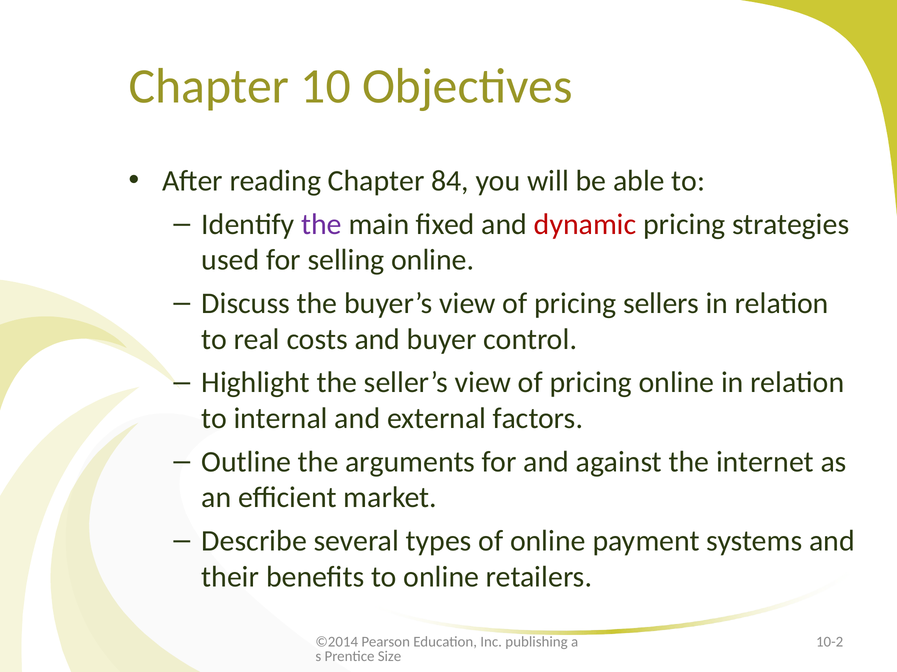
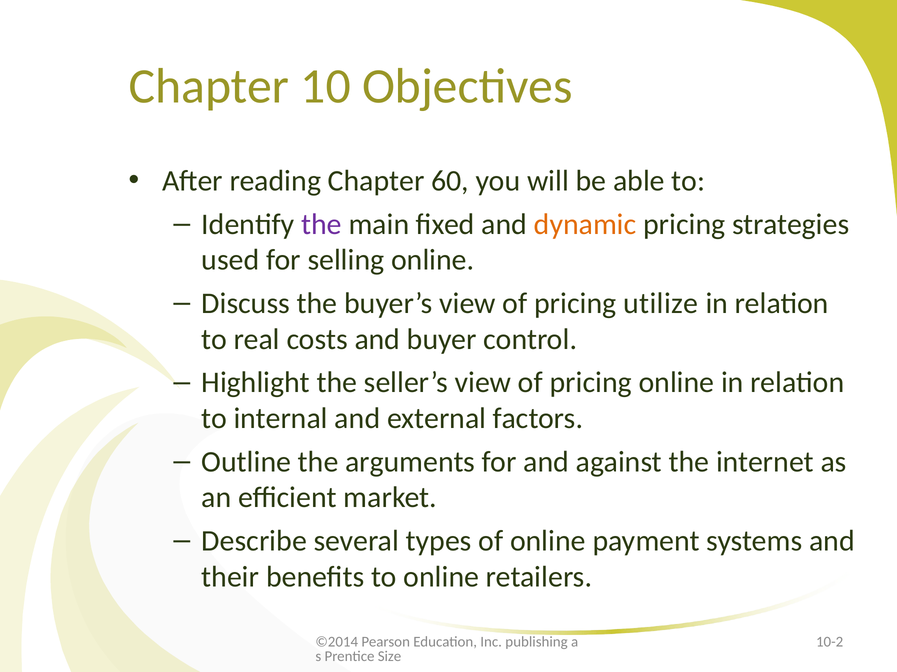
84: 84 -> 60
dynamic colour: red -> orange
sellers: sellers -> utilize
